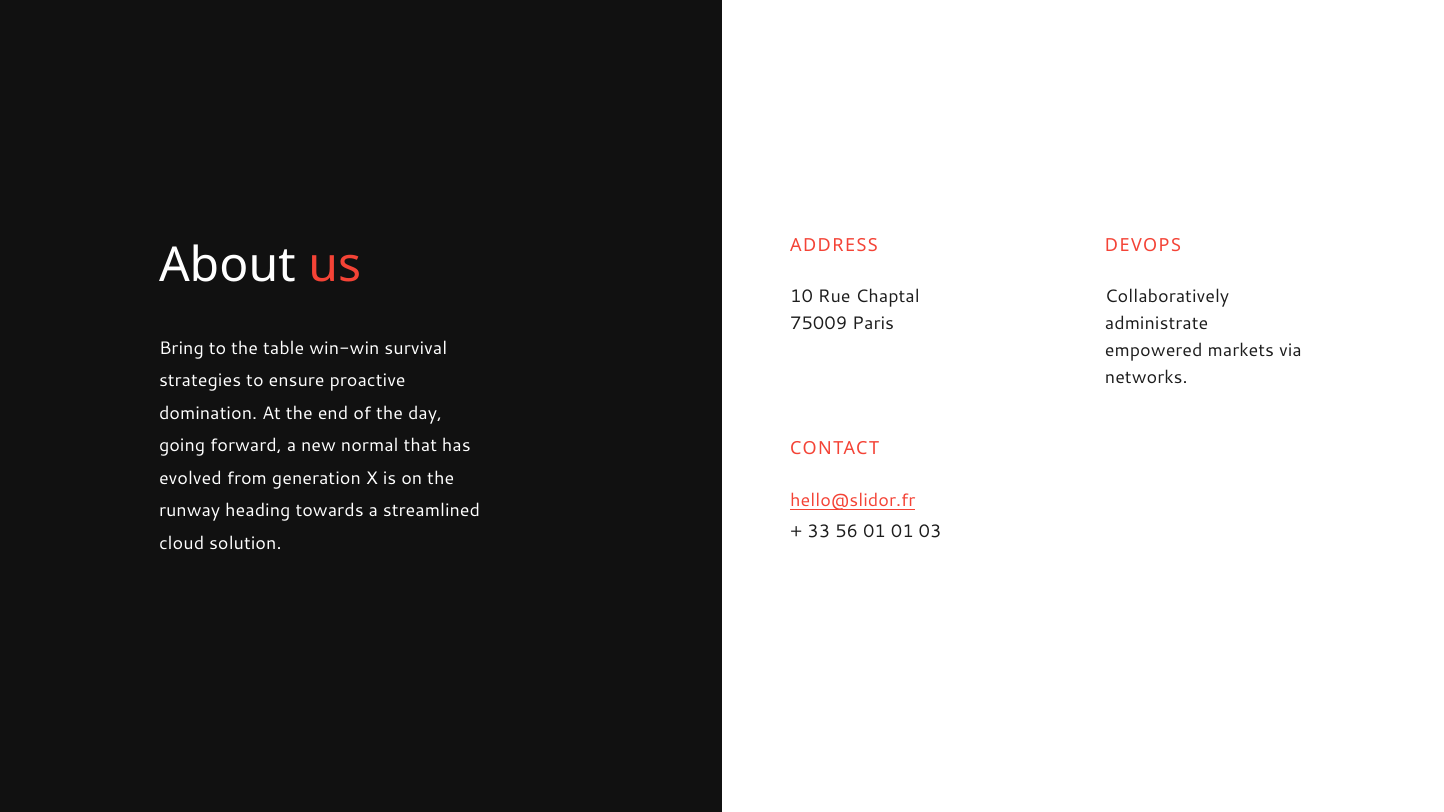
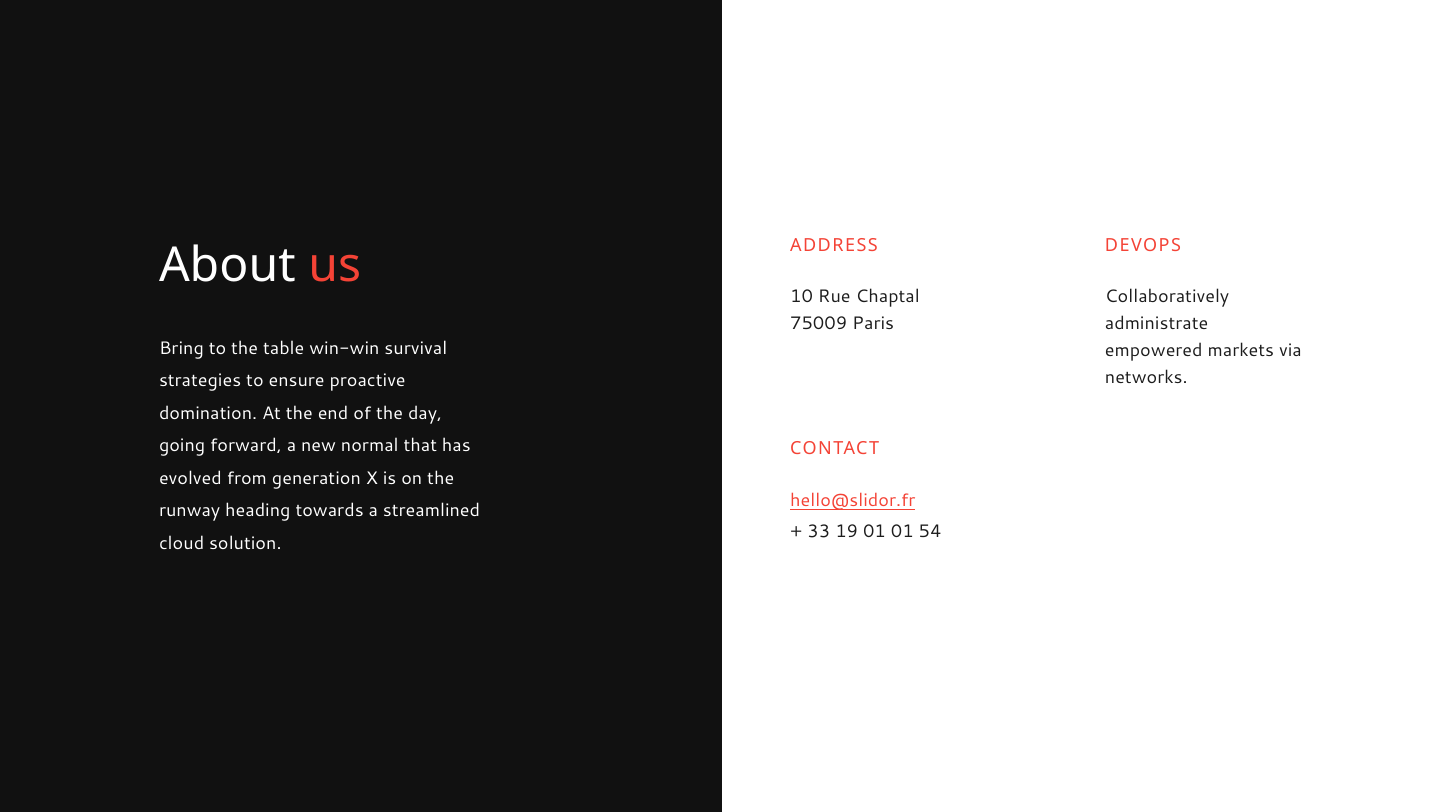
56: 56 -> 19
03: 03 -> 54
